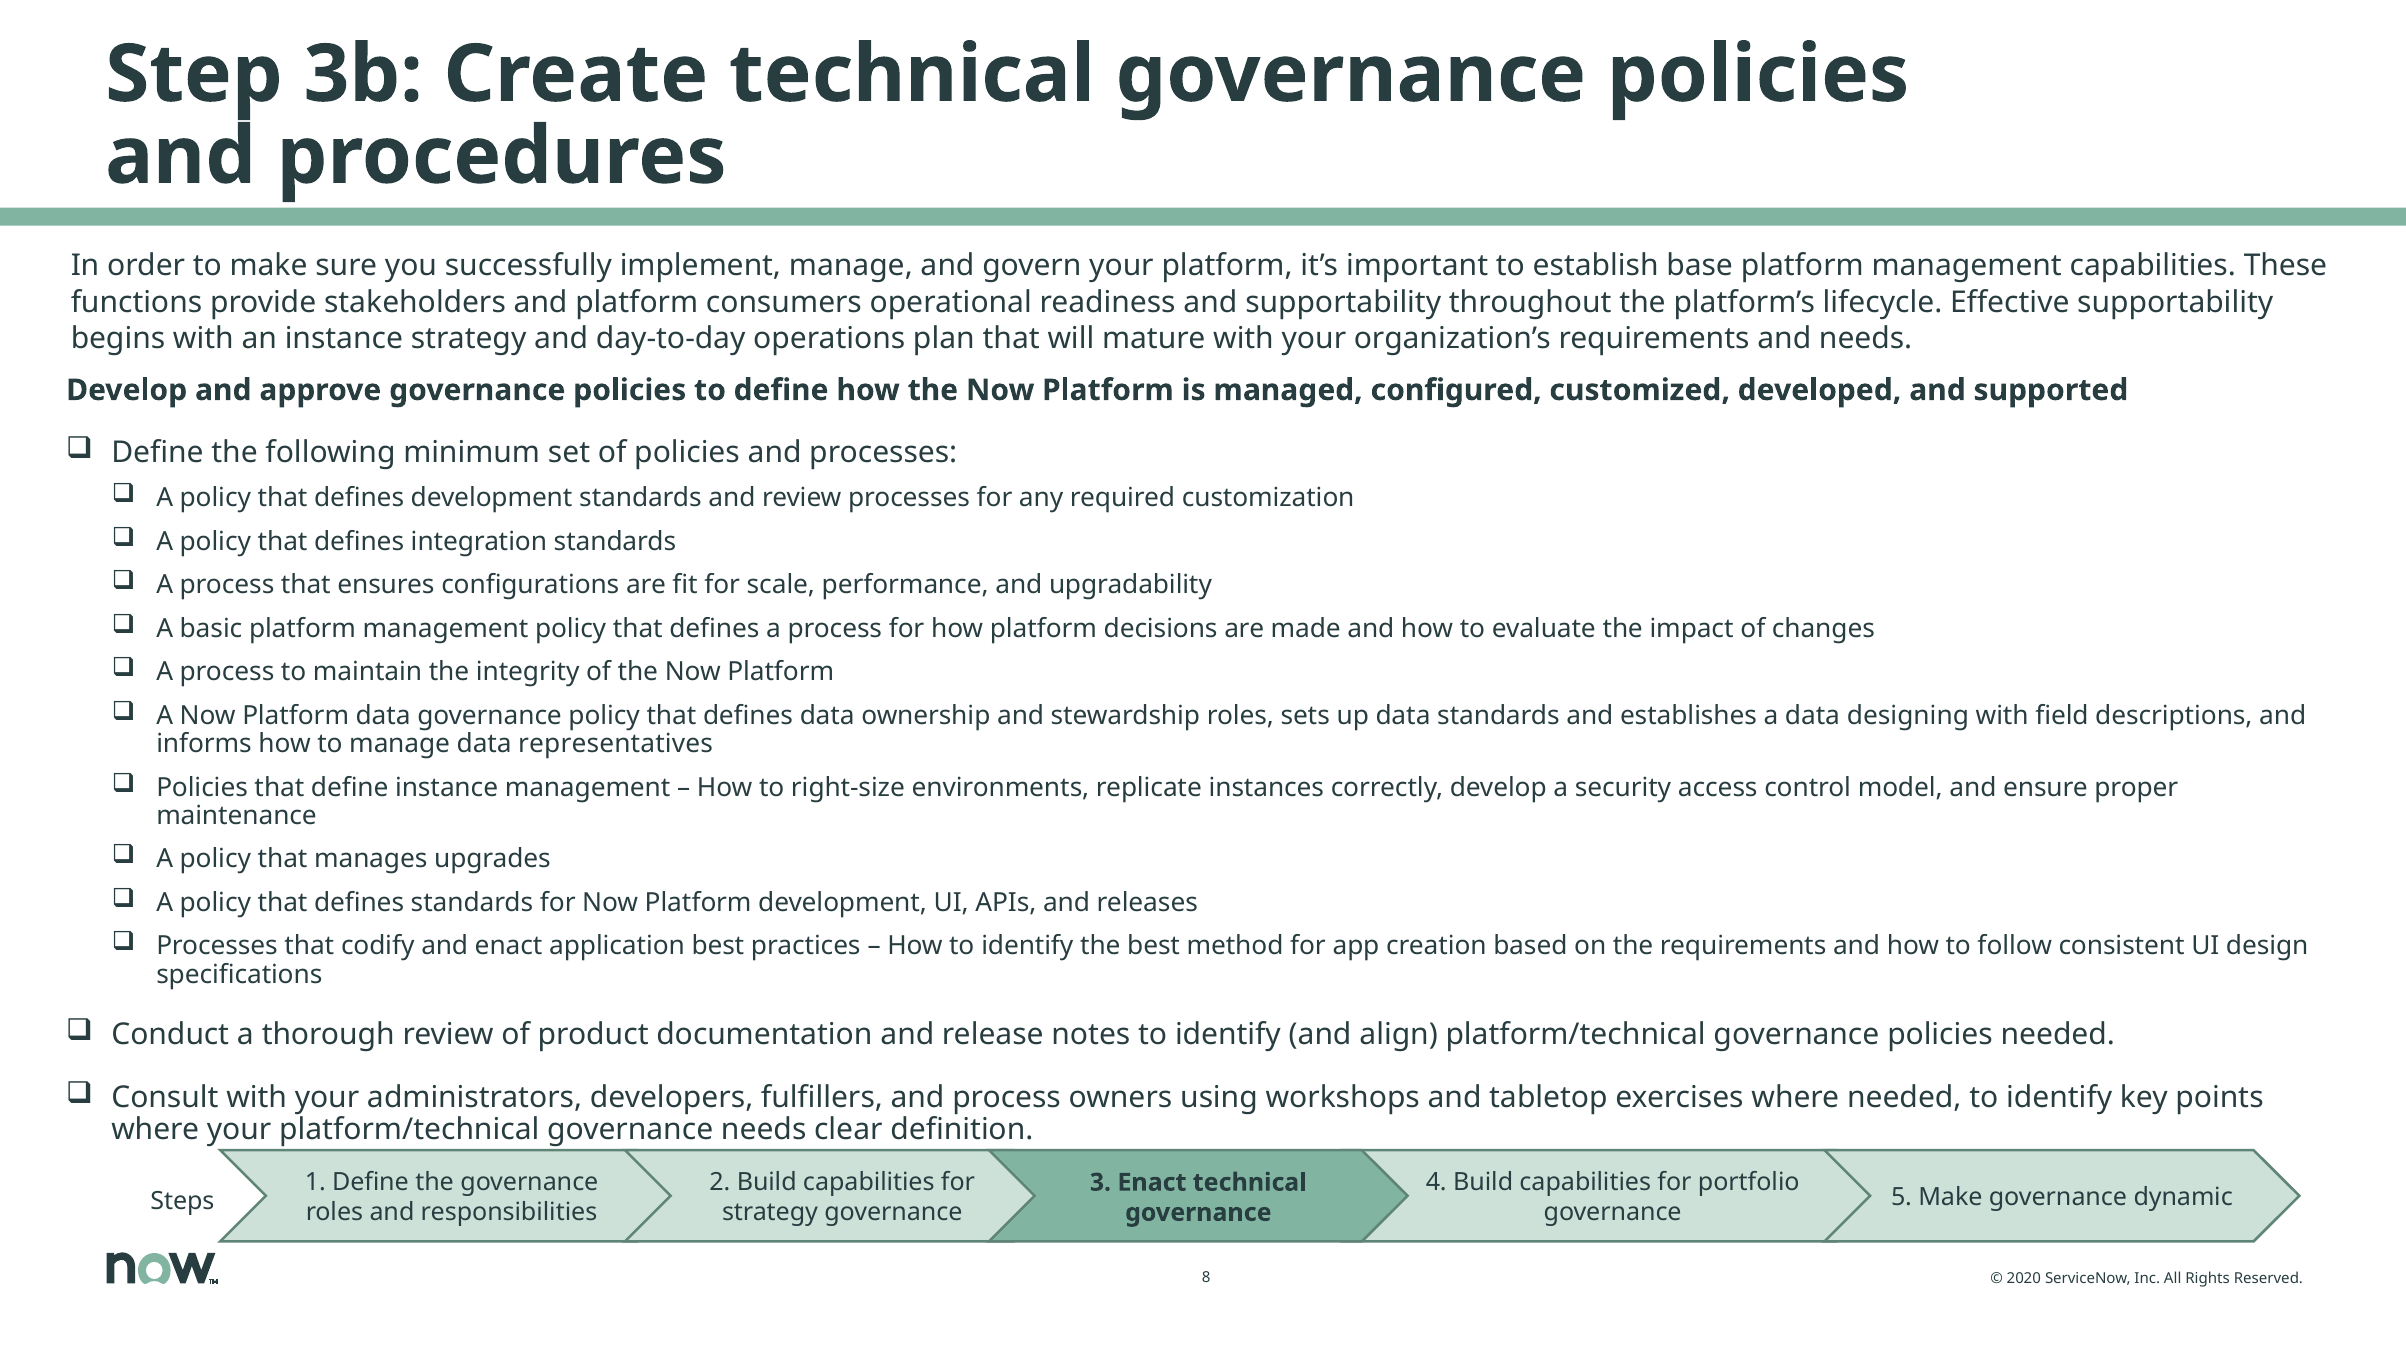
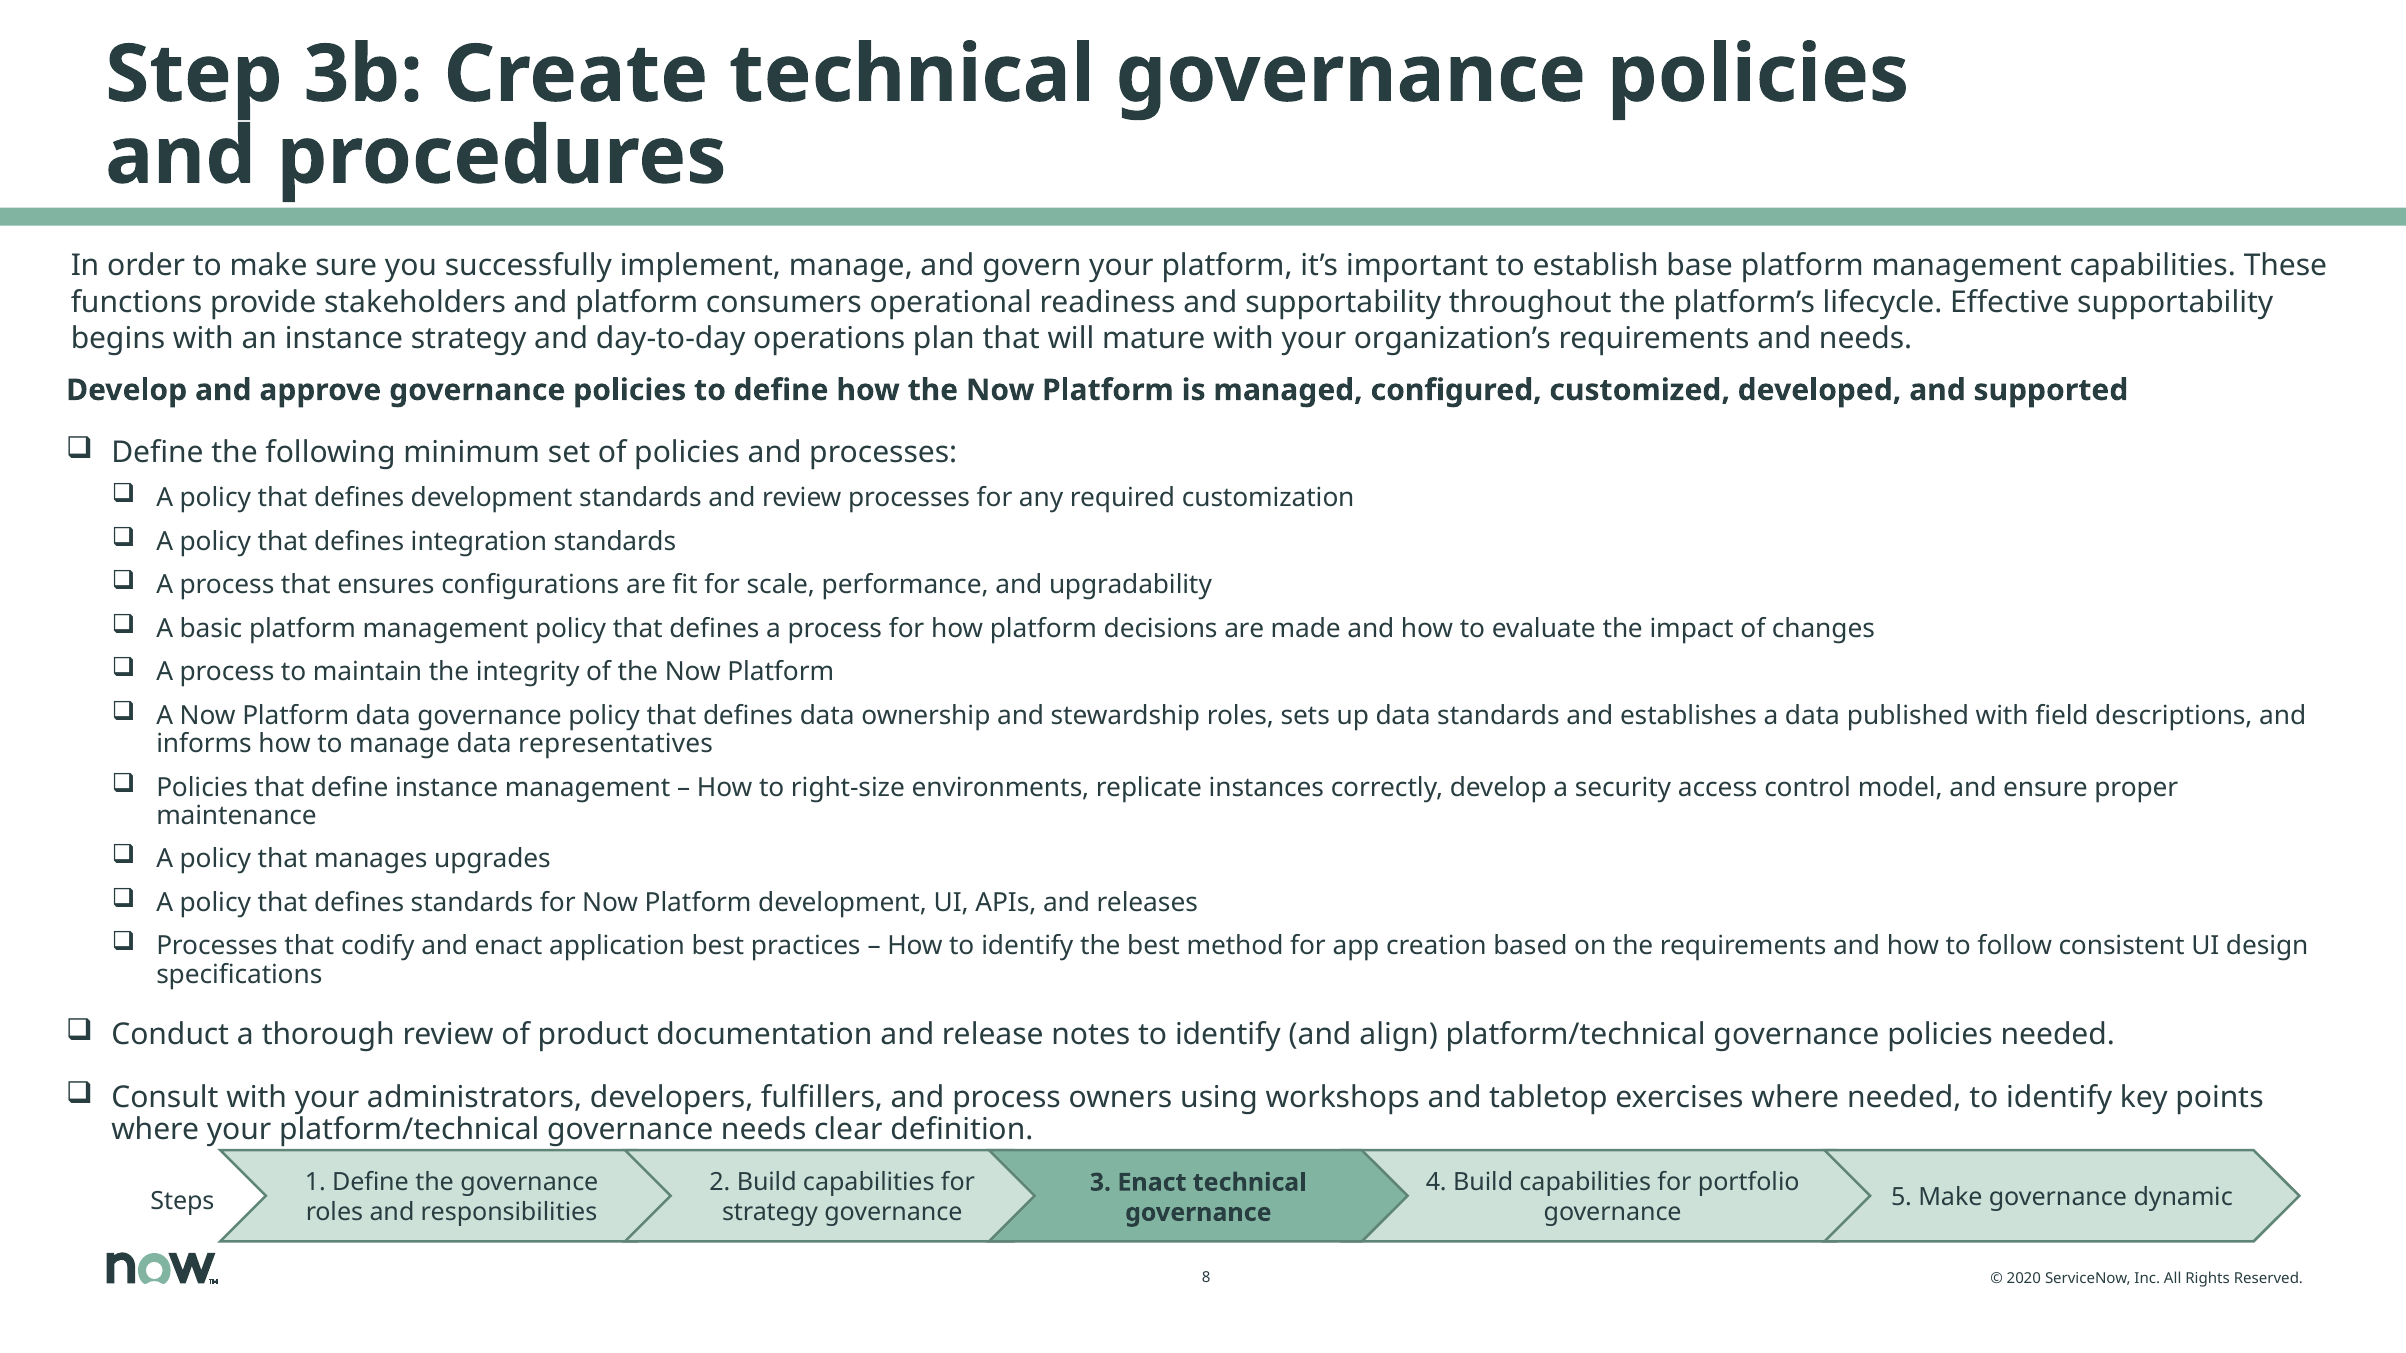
designing: designing -> published
